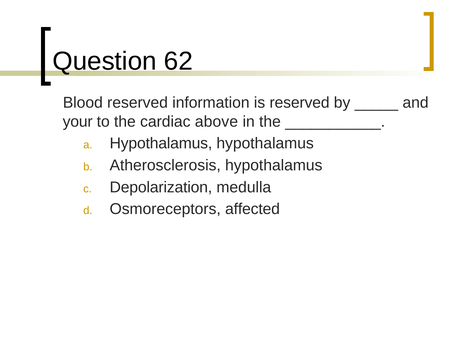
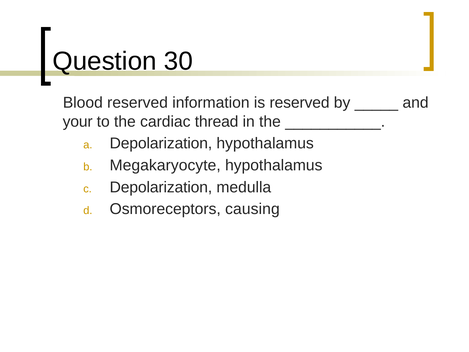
62: 62 -> 30
above: above -> thread
Hypothalamus at (161, 143): Hypothalamus -> Depolarization
Atherosclerosis: Atherosclerosis -> Megakaryocyte
affected: affected -> causing
